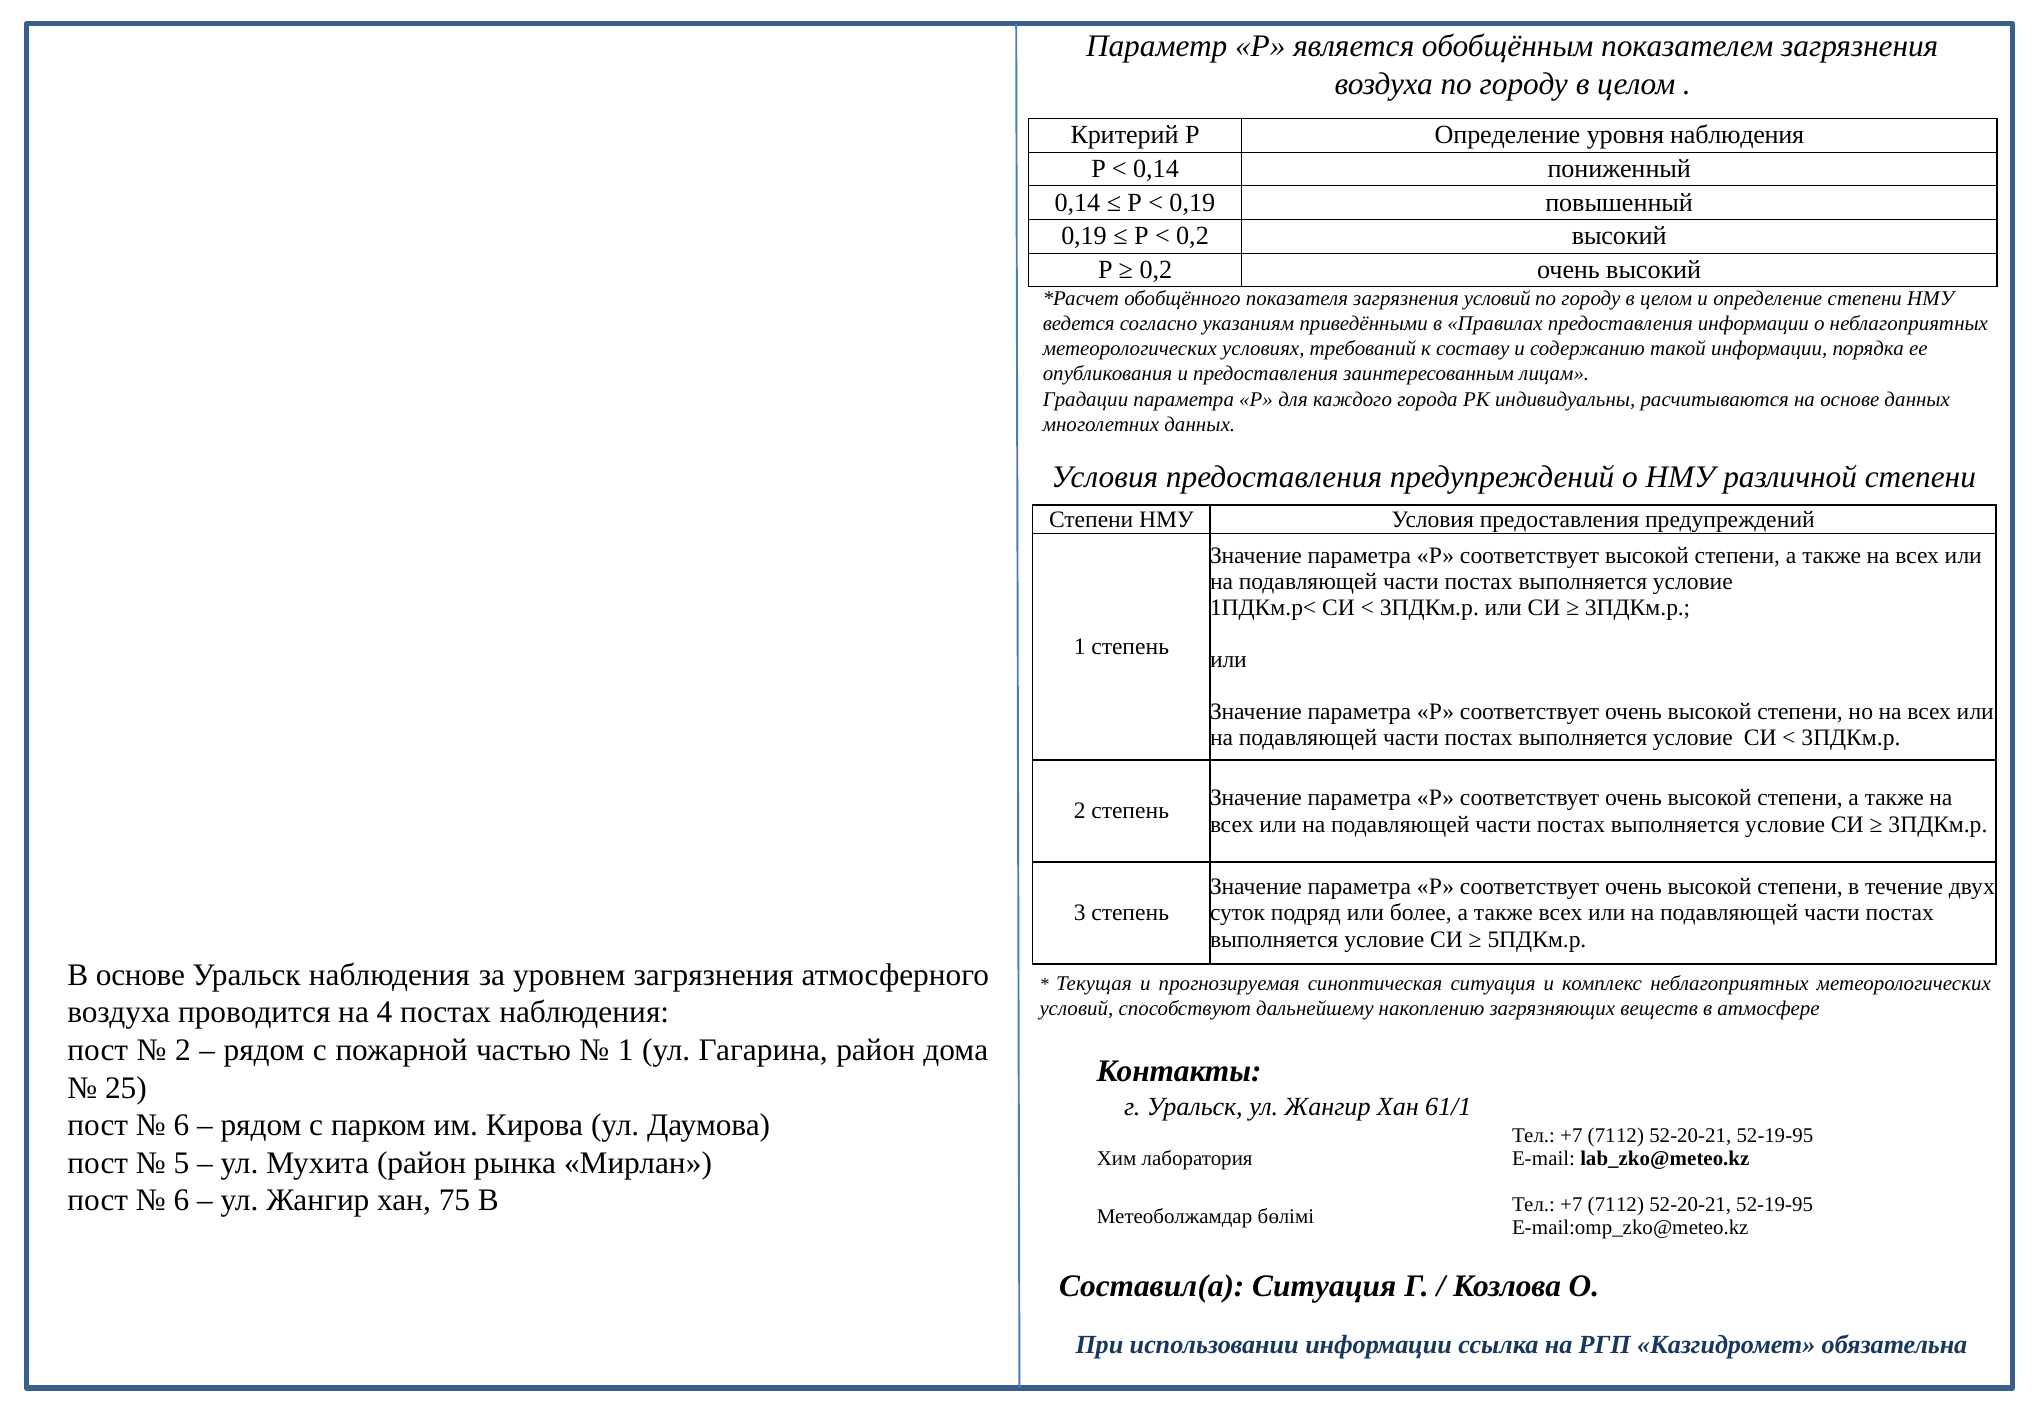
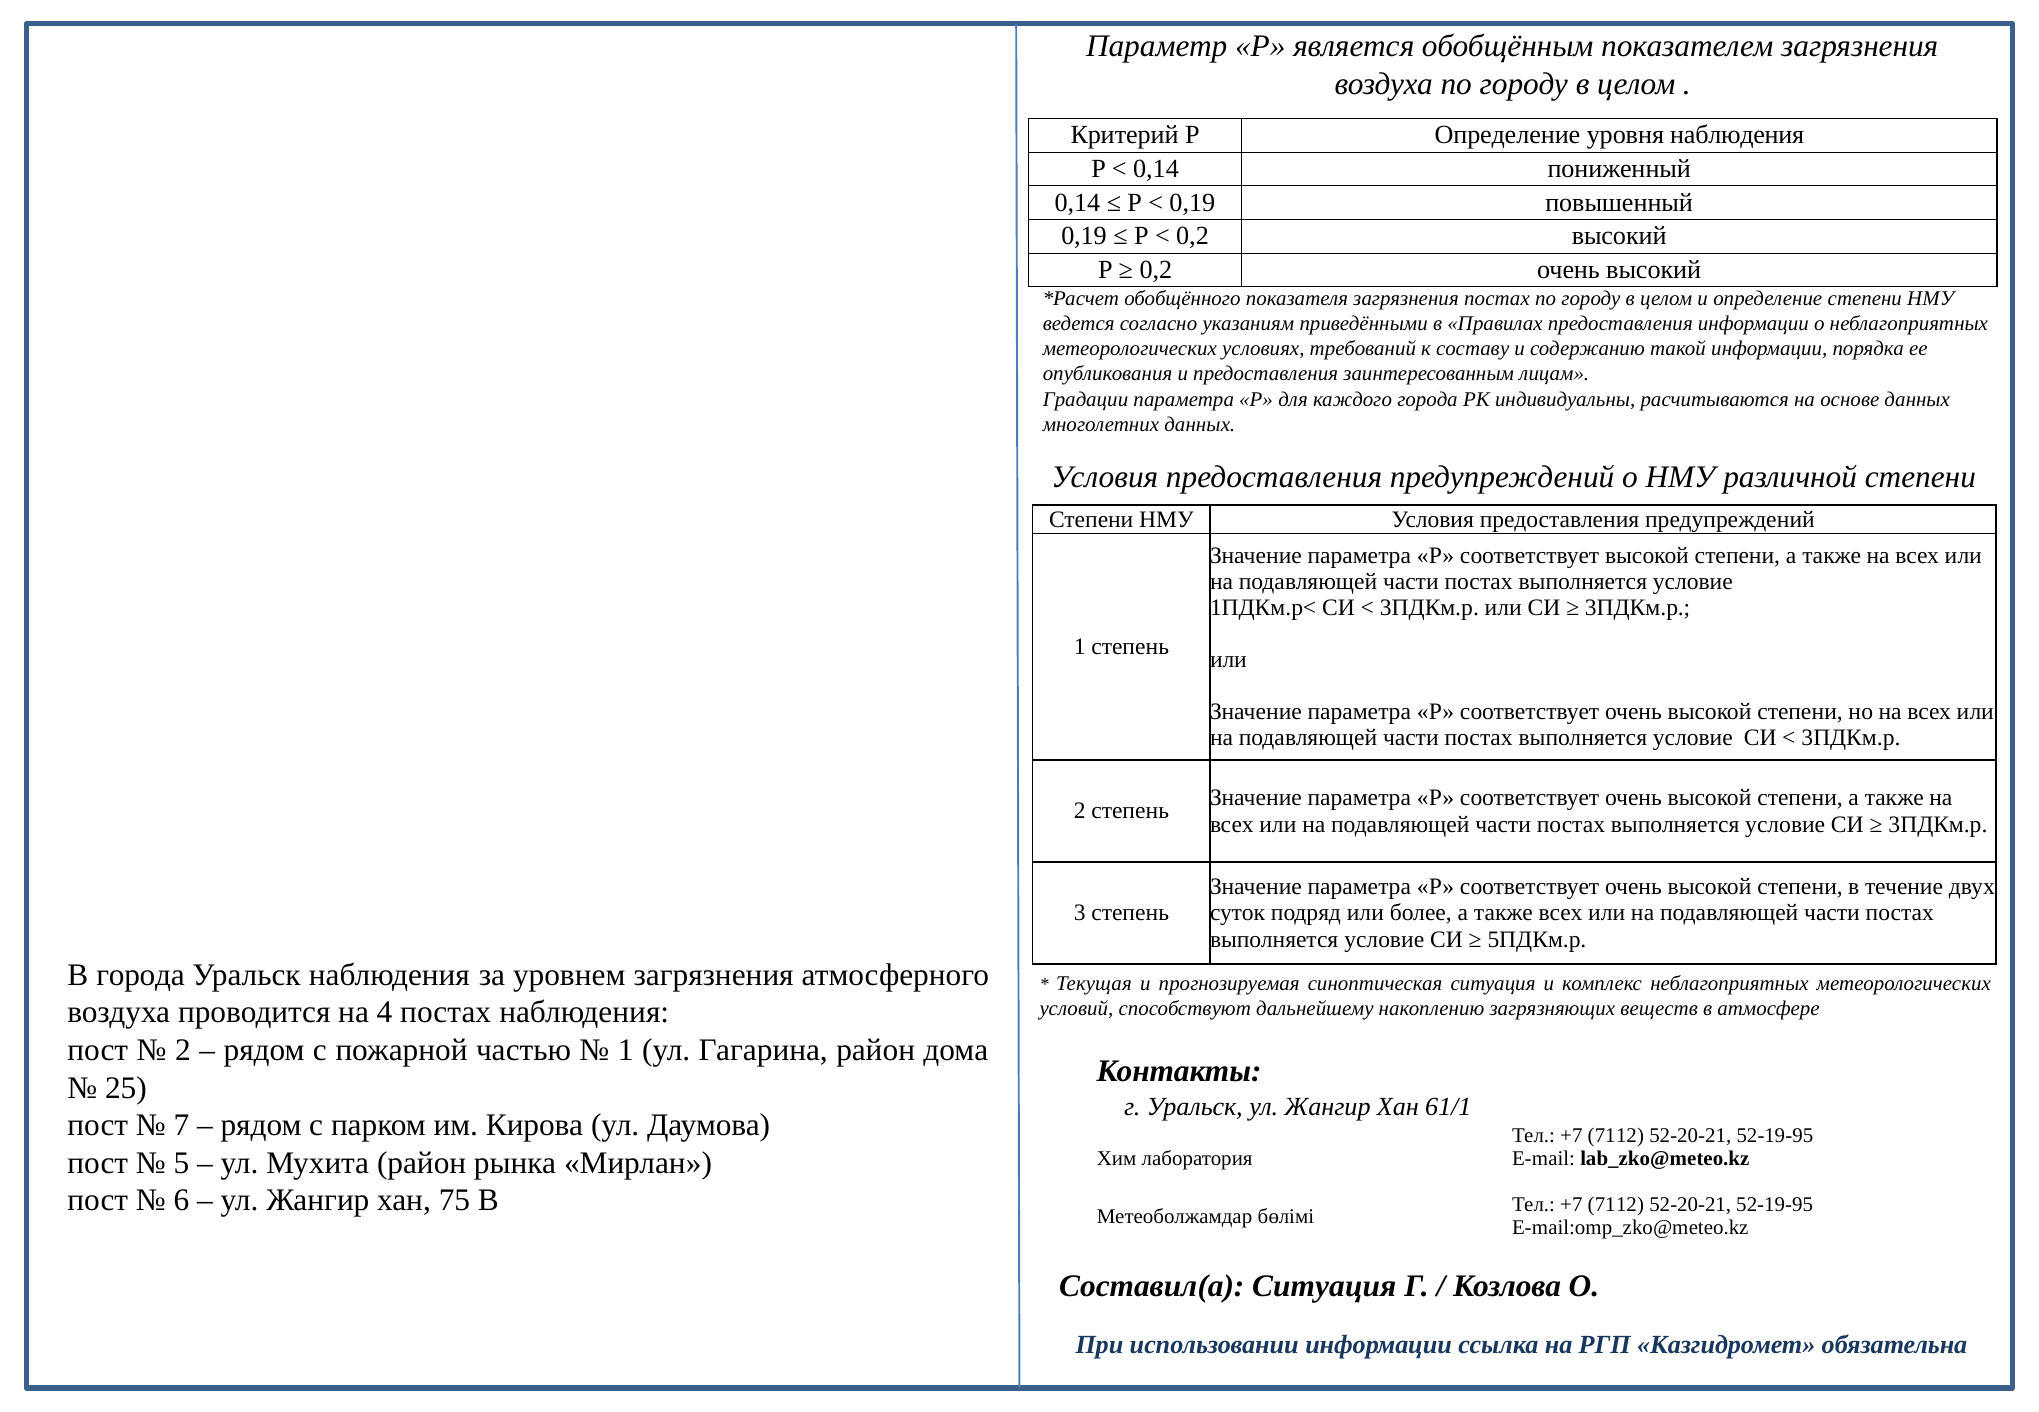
загрязнения условий: условий -> постах
В основе: основе -> города
6 at (181, 1125): 6 -> 7
